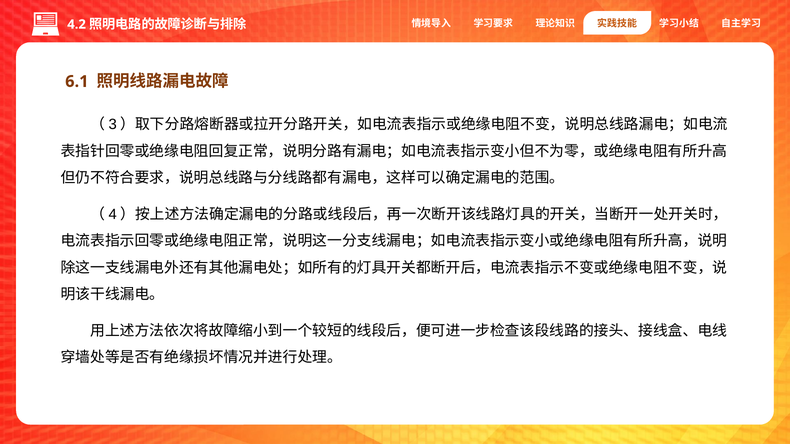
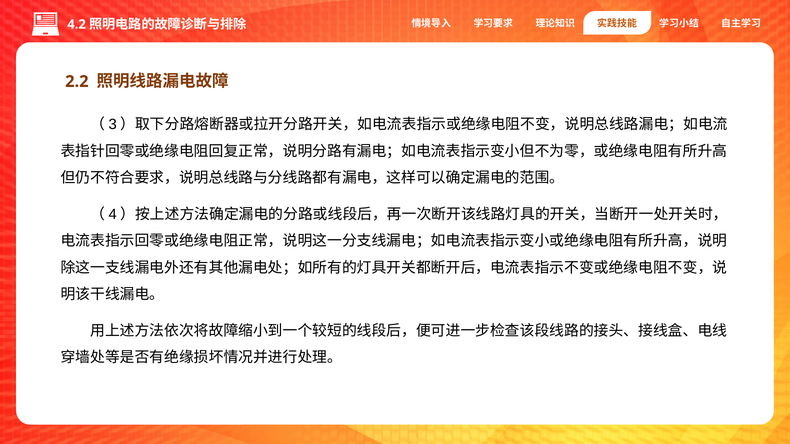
6.1: 6.1 -> 2.2
